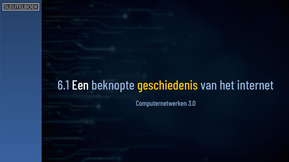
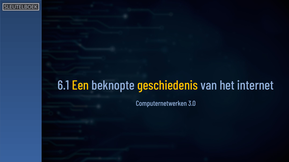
Een colour: white -> yellow
